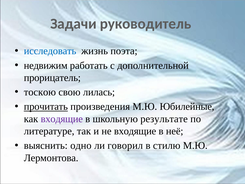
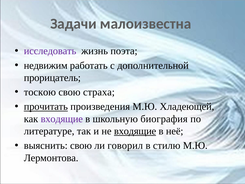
руководитель: руководитель -> малоизвестна
исследовать colour: blue -> purple
лилась: лилась -> страха
Юбилейные: Юбилейные -> Хладеющей
результате: результате -> биография
входящие at (135, 131) underline: none -> present
выяснить одно: одно -> свою
